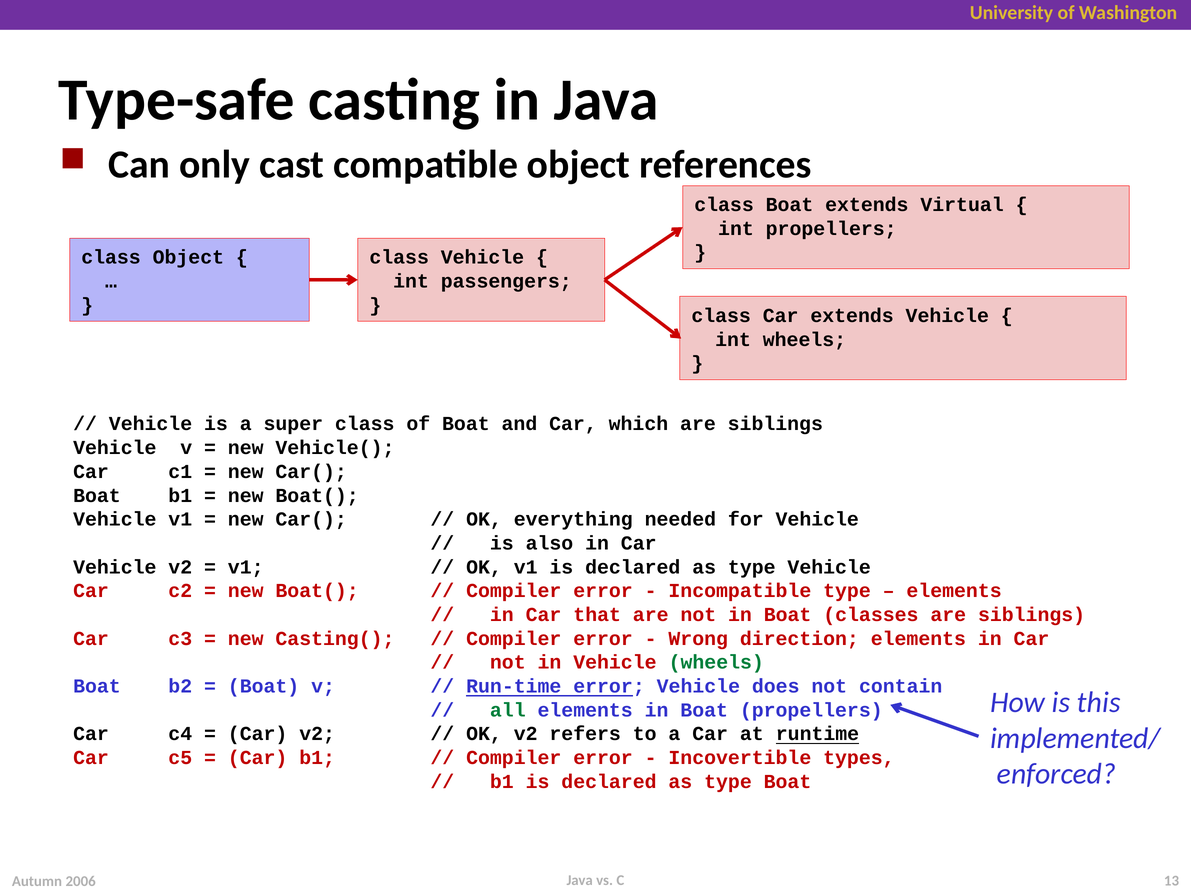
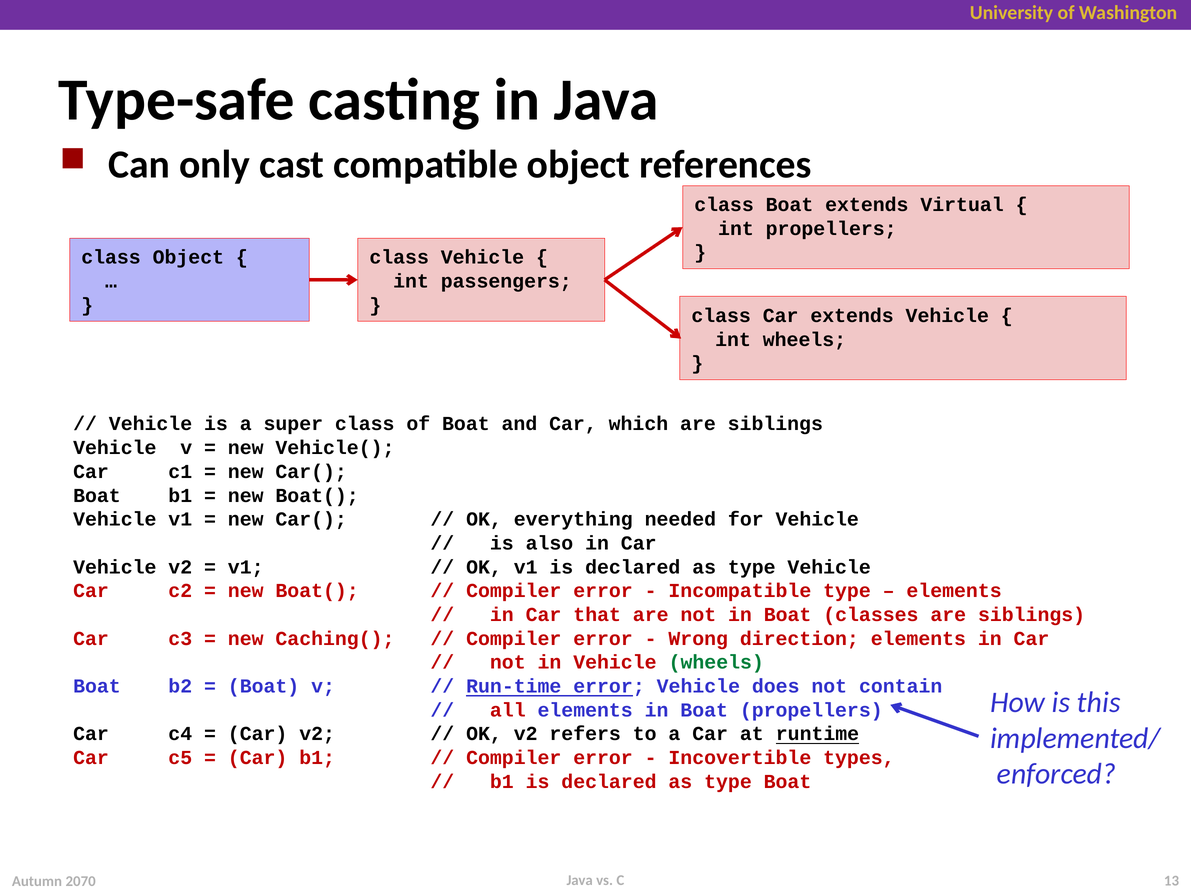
Casting(: Casting( -> Caching(
all colour: green -> red
2006: 2006 -> 2070
